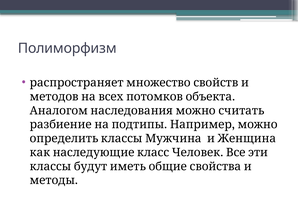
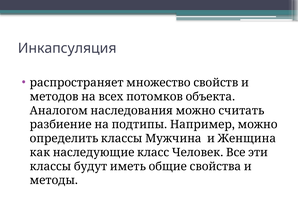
Полиморфизм: Полиморфизм -> Инкапсуляция
